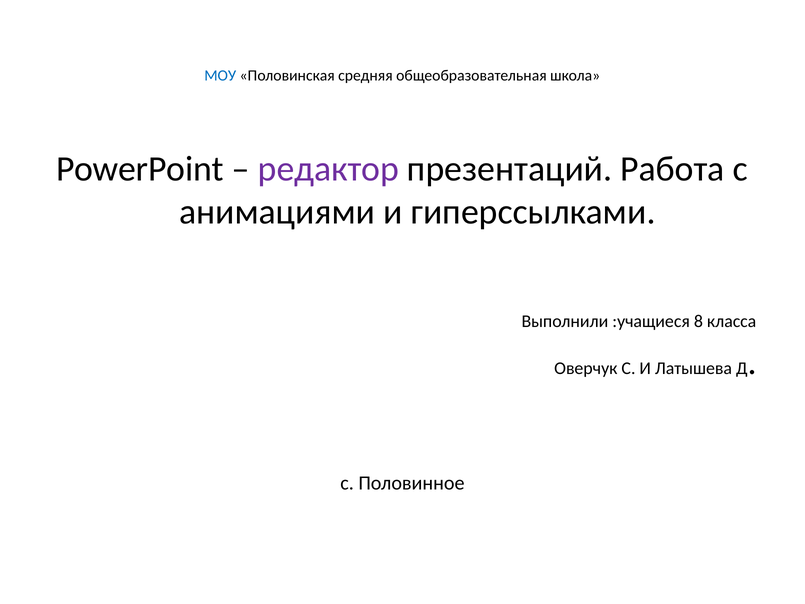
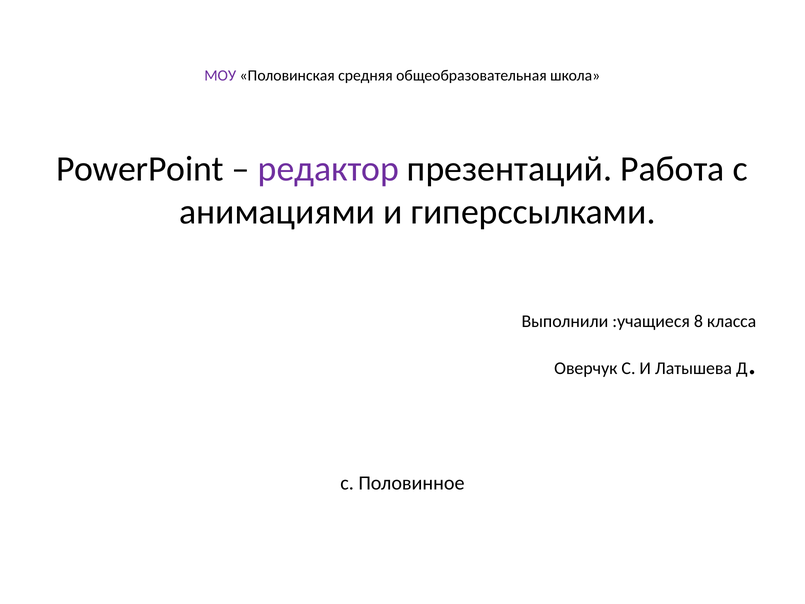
МОУ colour: blue -> purple
